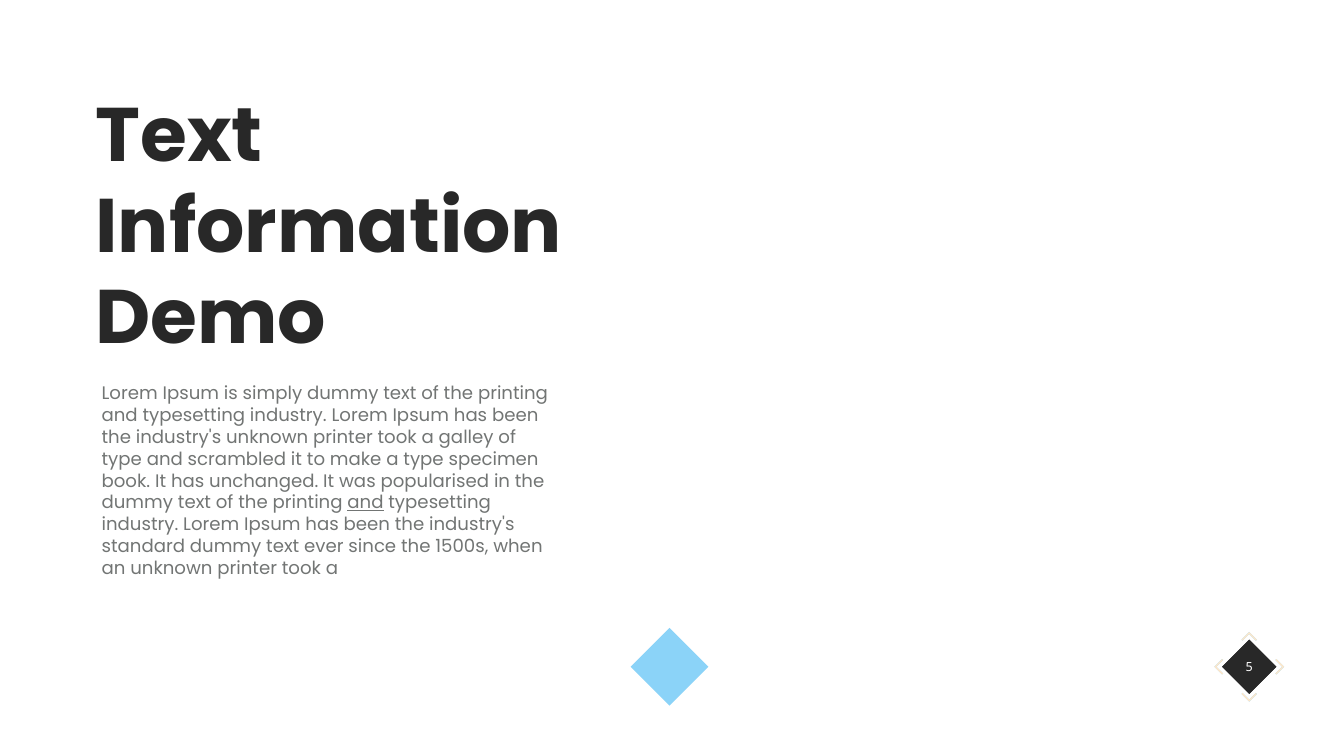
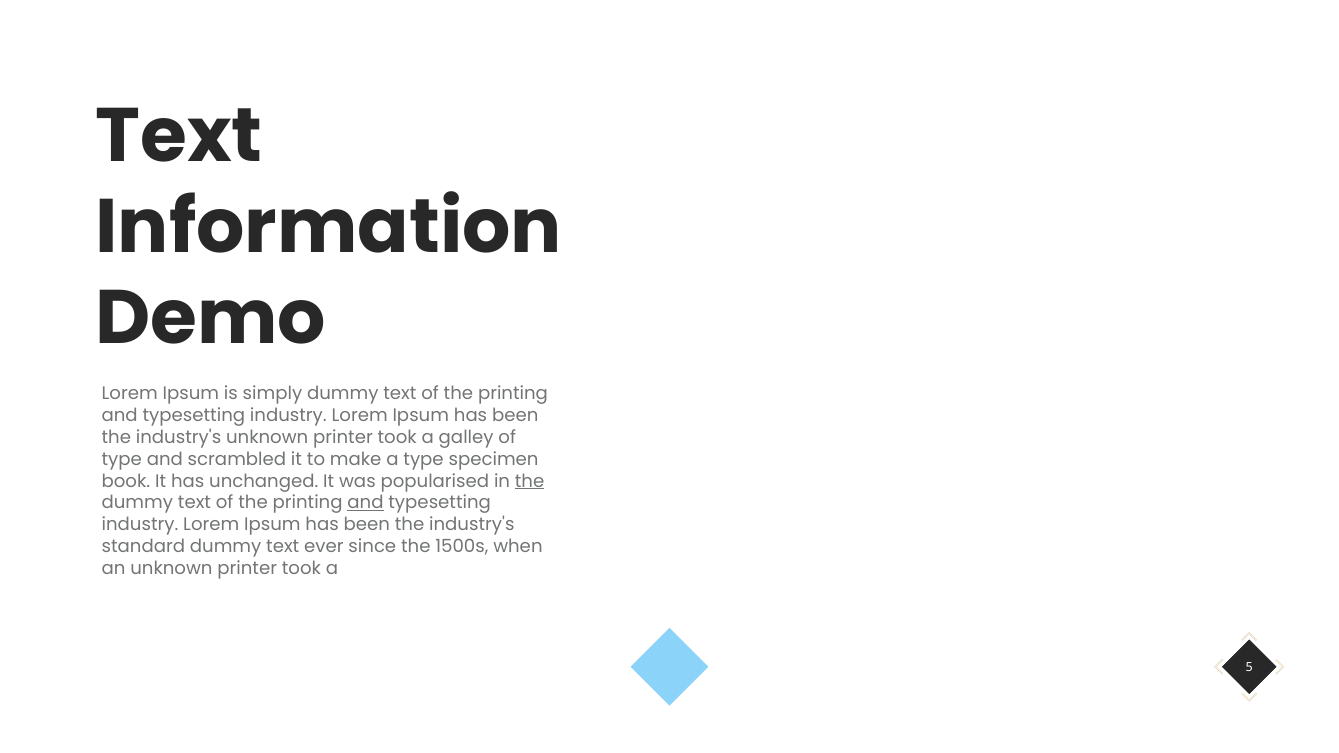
the at (530, 481) underline: none -> present
